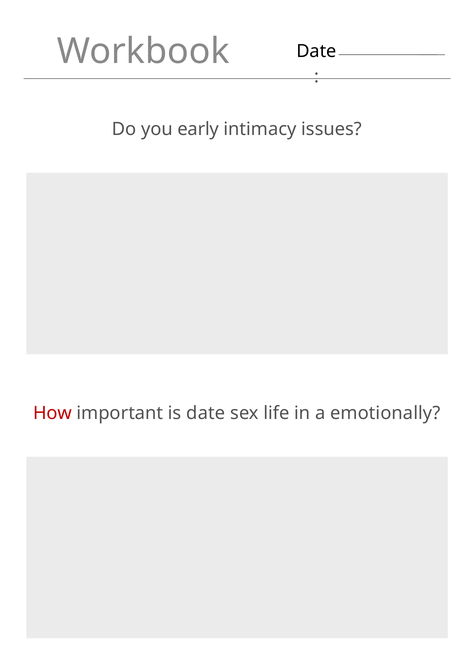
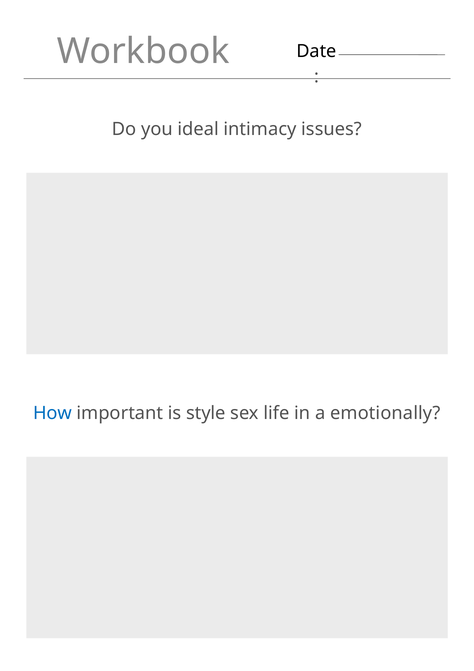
early: early -> ideal
How colour: red -> blue
is date: date -> style
